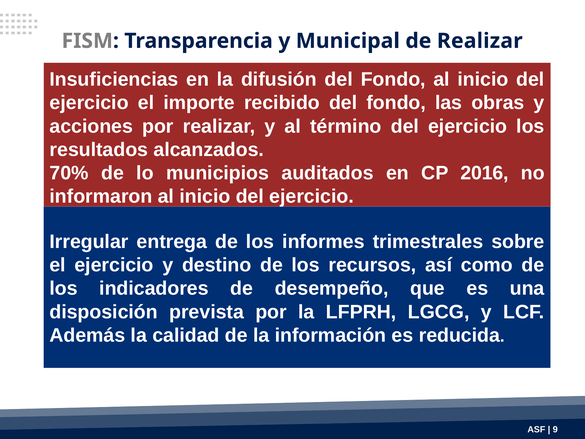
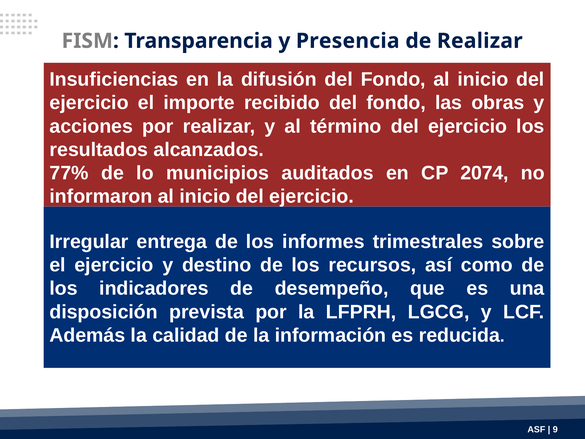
Municipal: Municipal -> Presencia
70%: 70% -> 77%
2016: 2016 -> 2074
